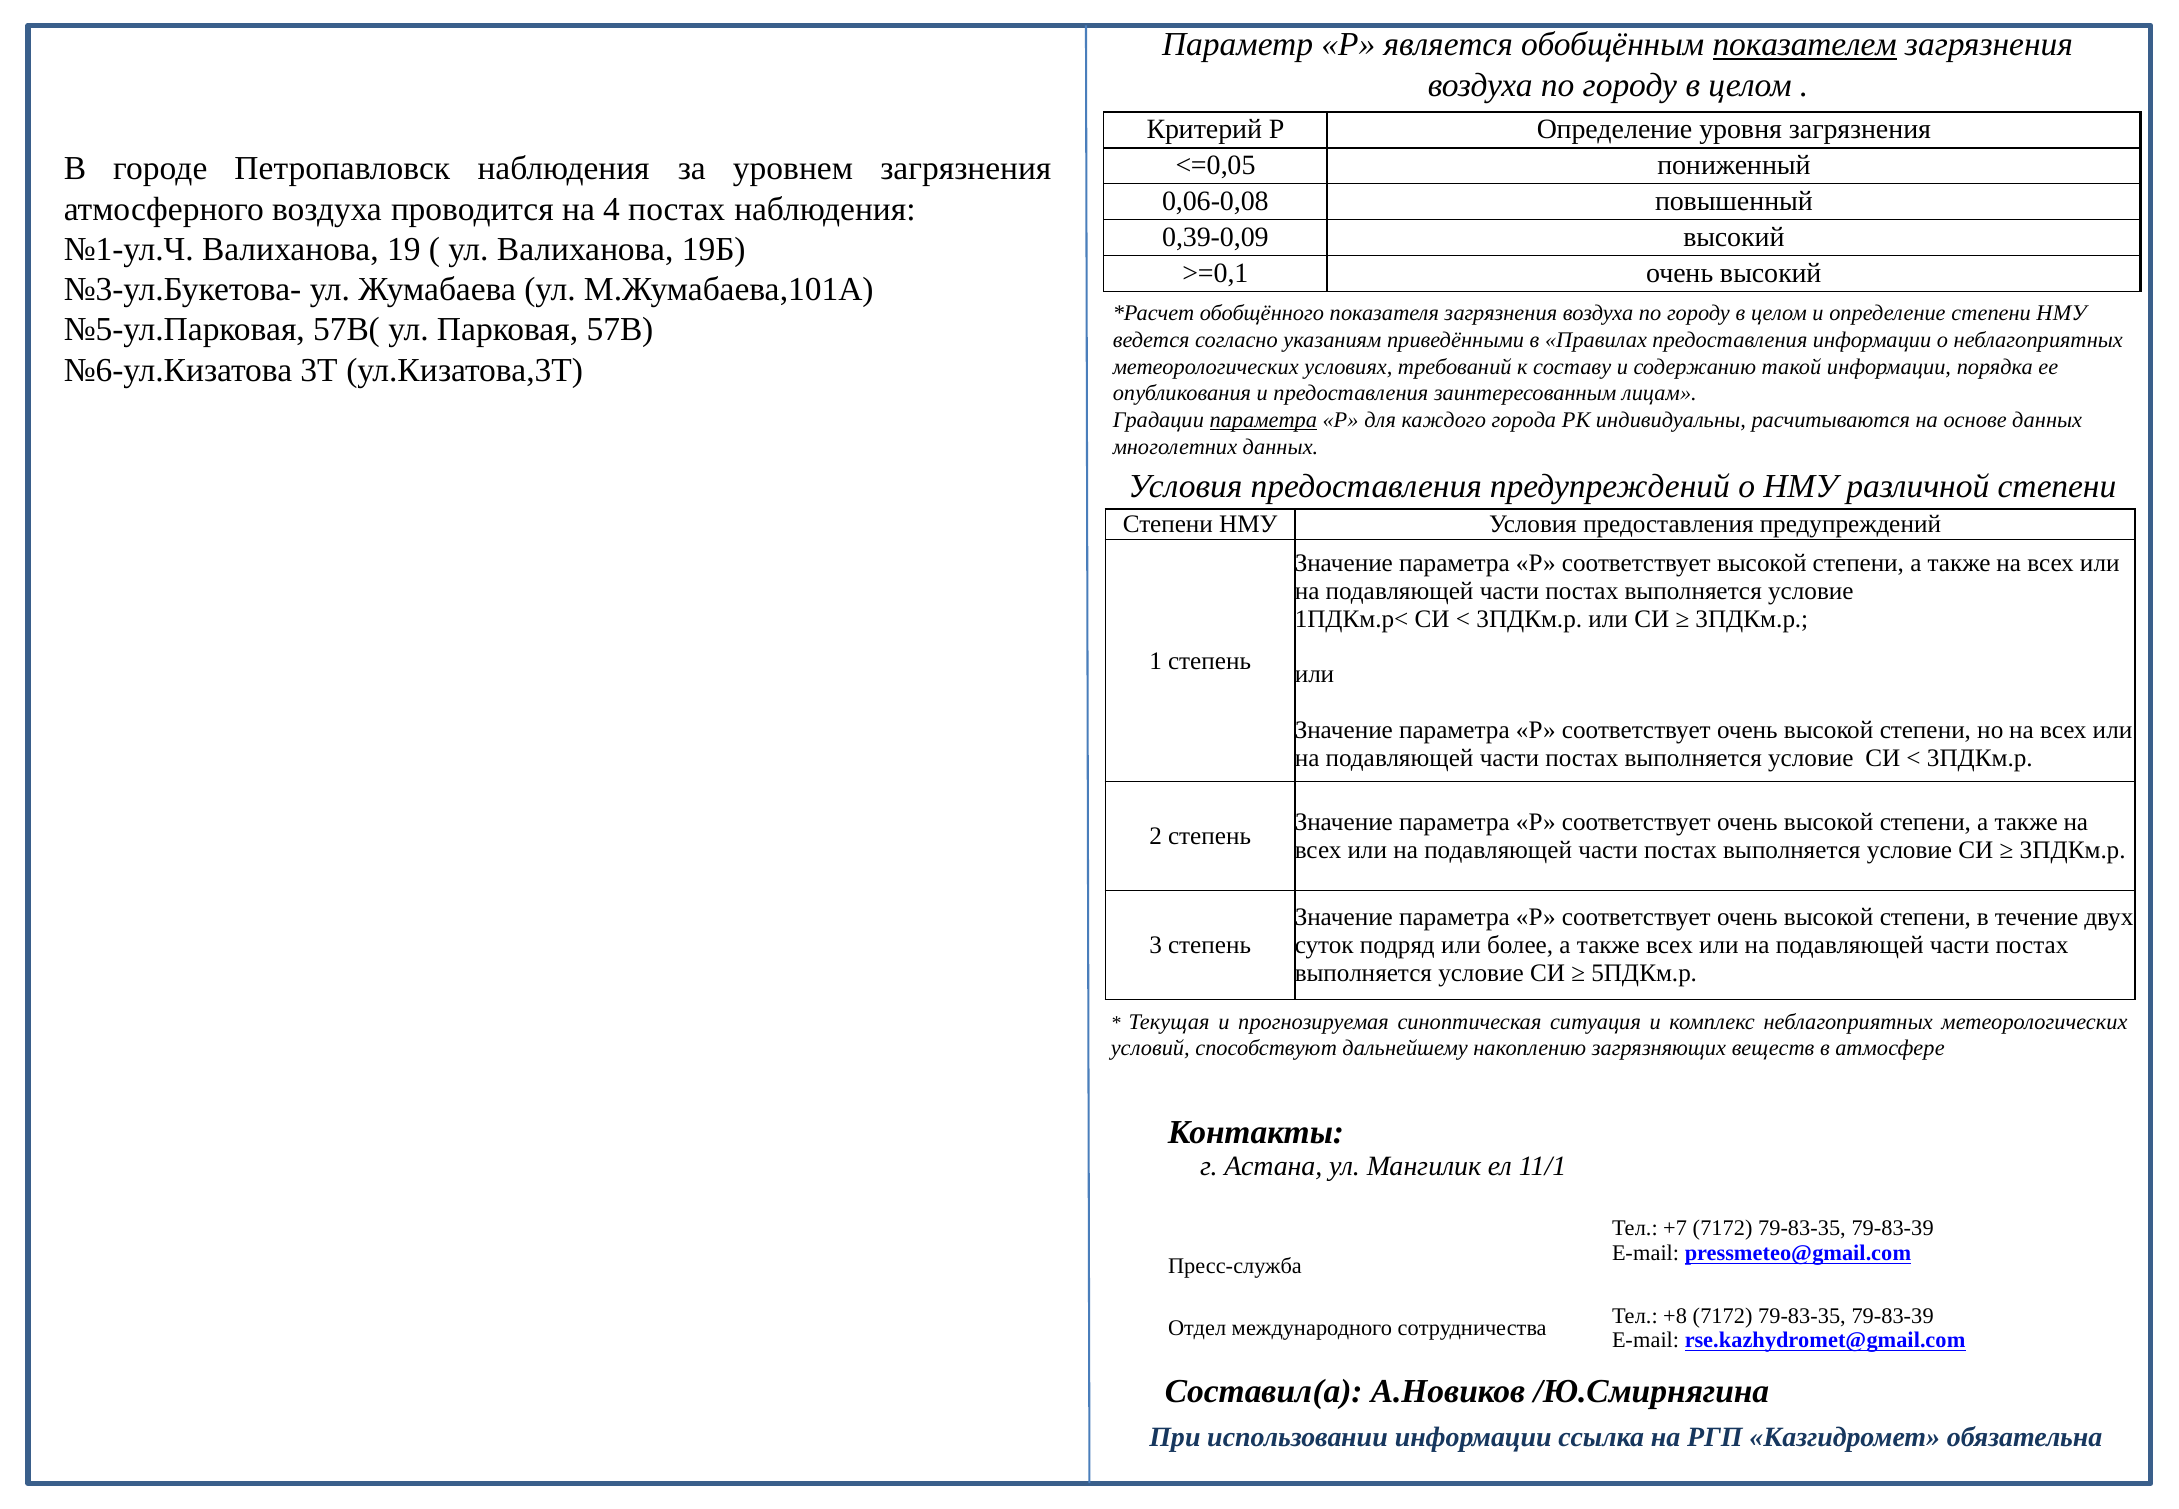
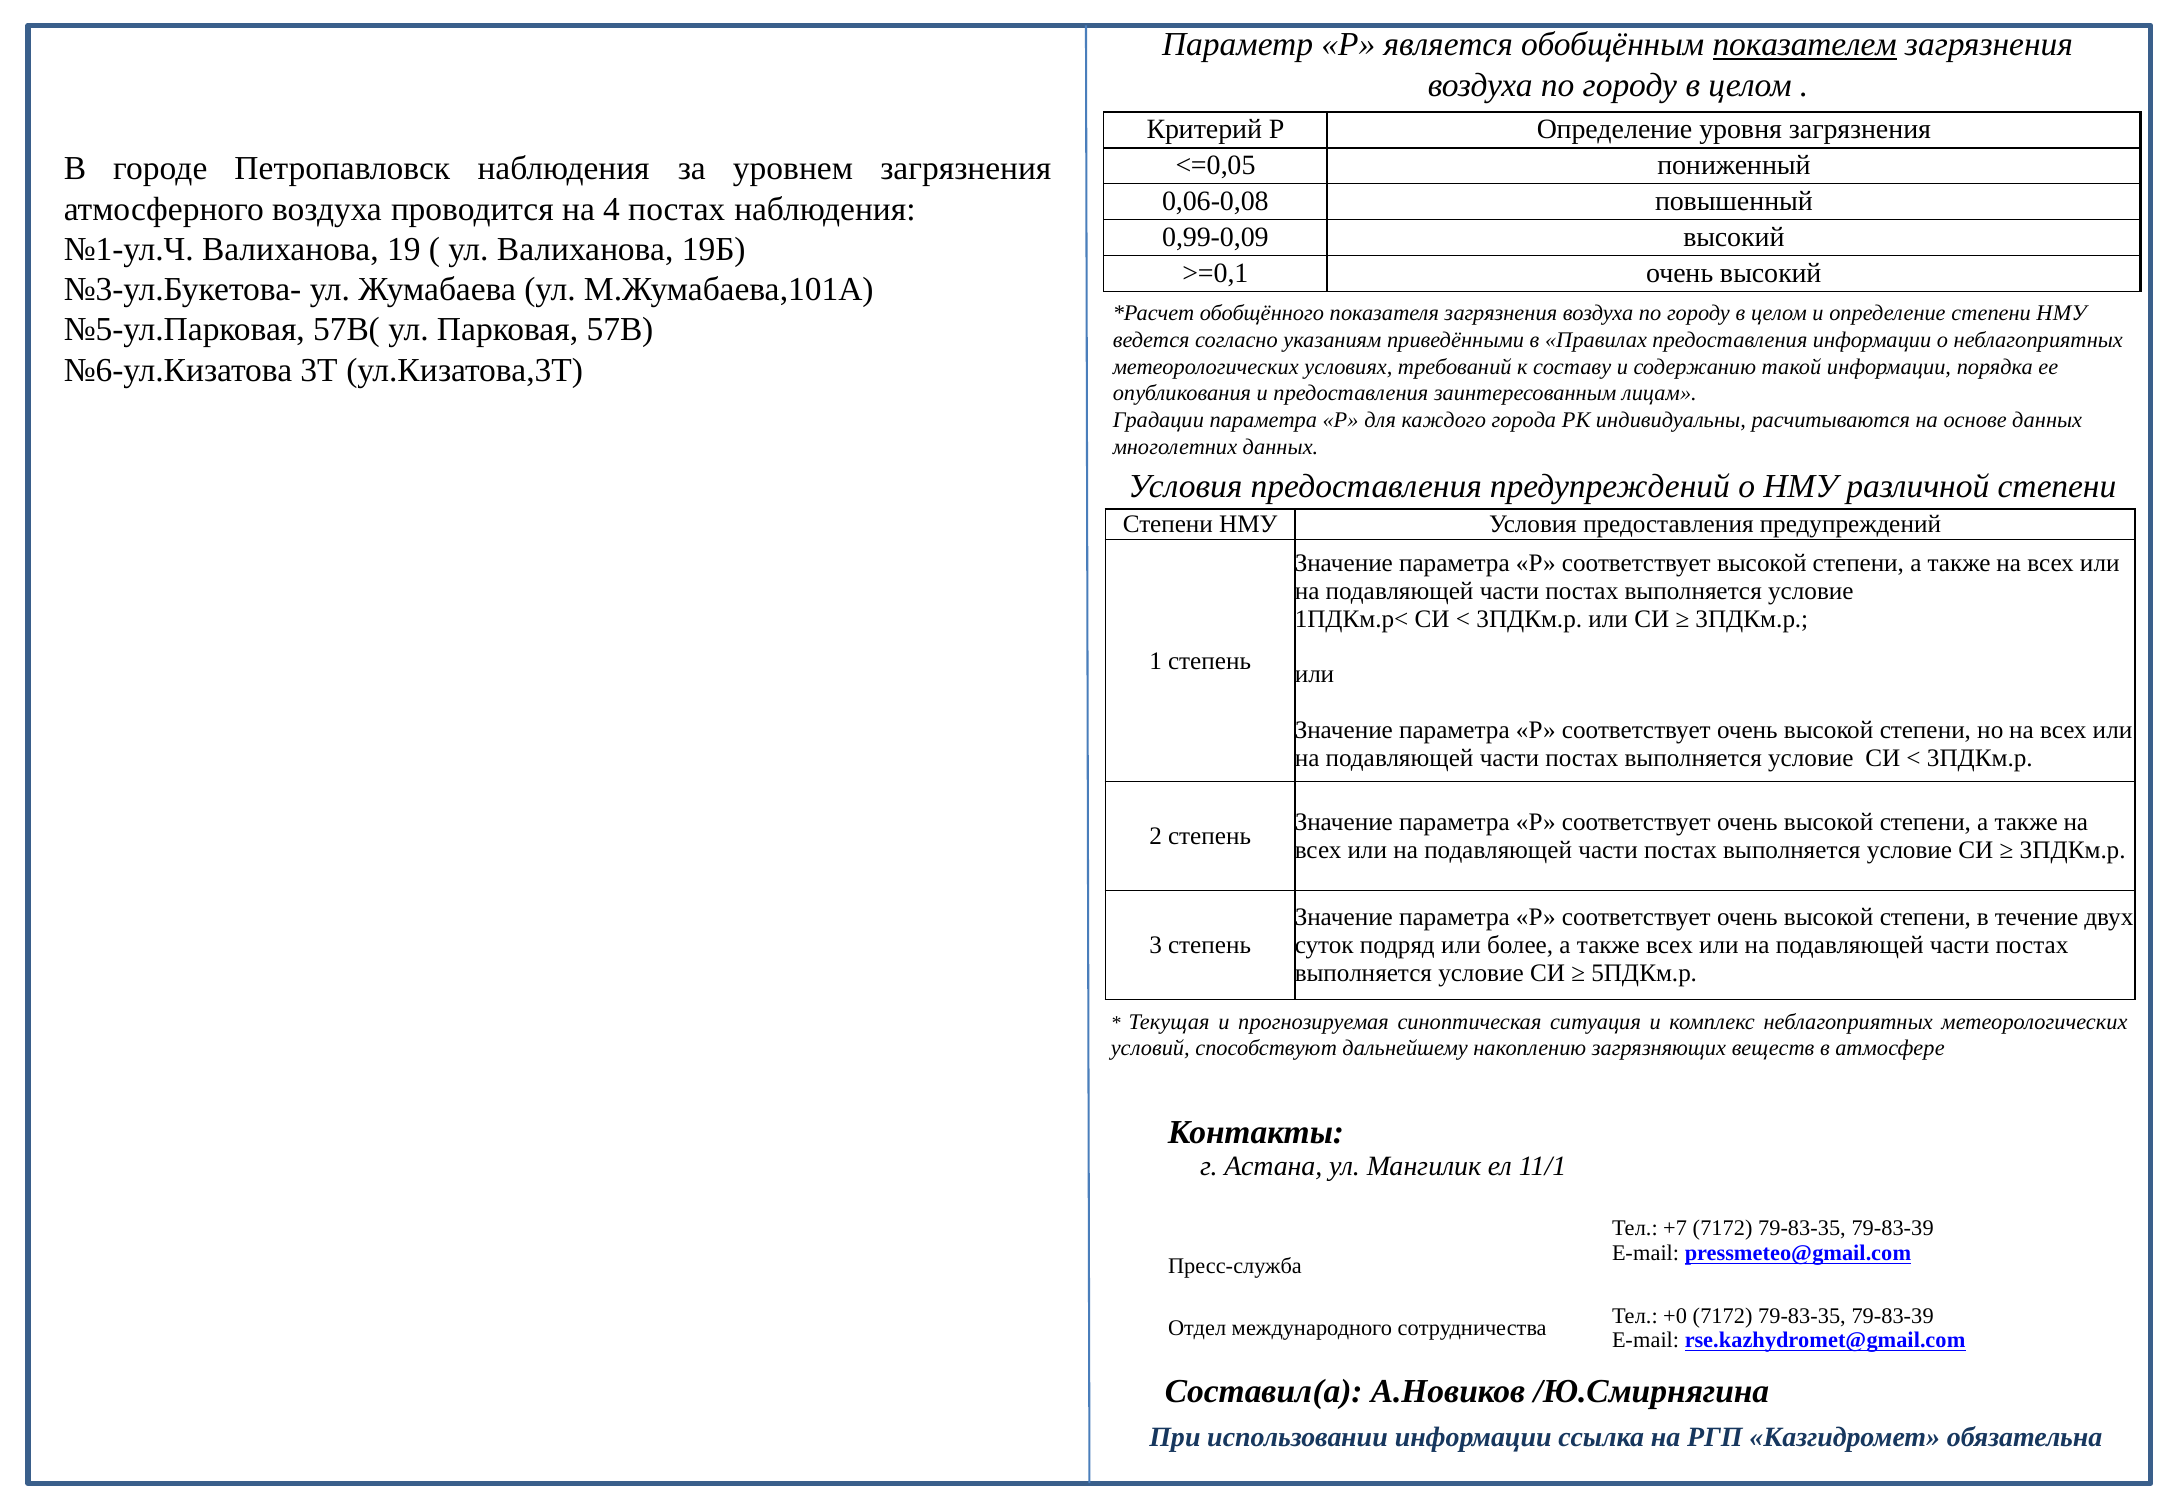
0,39-0,09: 0,39-0,09 -> 0,99-0,09
параметра at (1263, 420) underline: present -> none
+8: +8 -> +0
